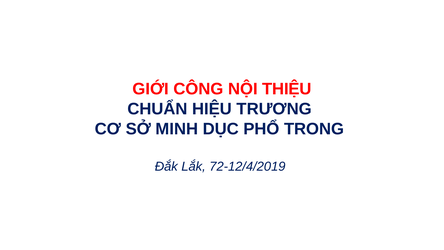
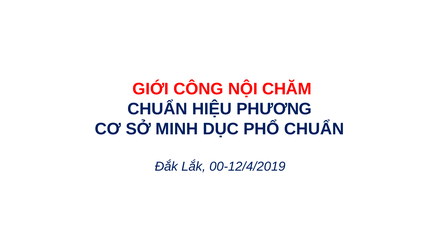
THIỆU: THIỆU -> CHĂM
TRƯƠNG: TRƯƠNG -> PHƯƠNG
PHỔ TRONG: TRONG -> CHUẨN
72-12/4/2019: 72-12/4/2019 -> 00-12/4/2019
